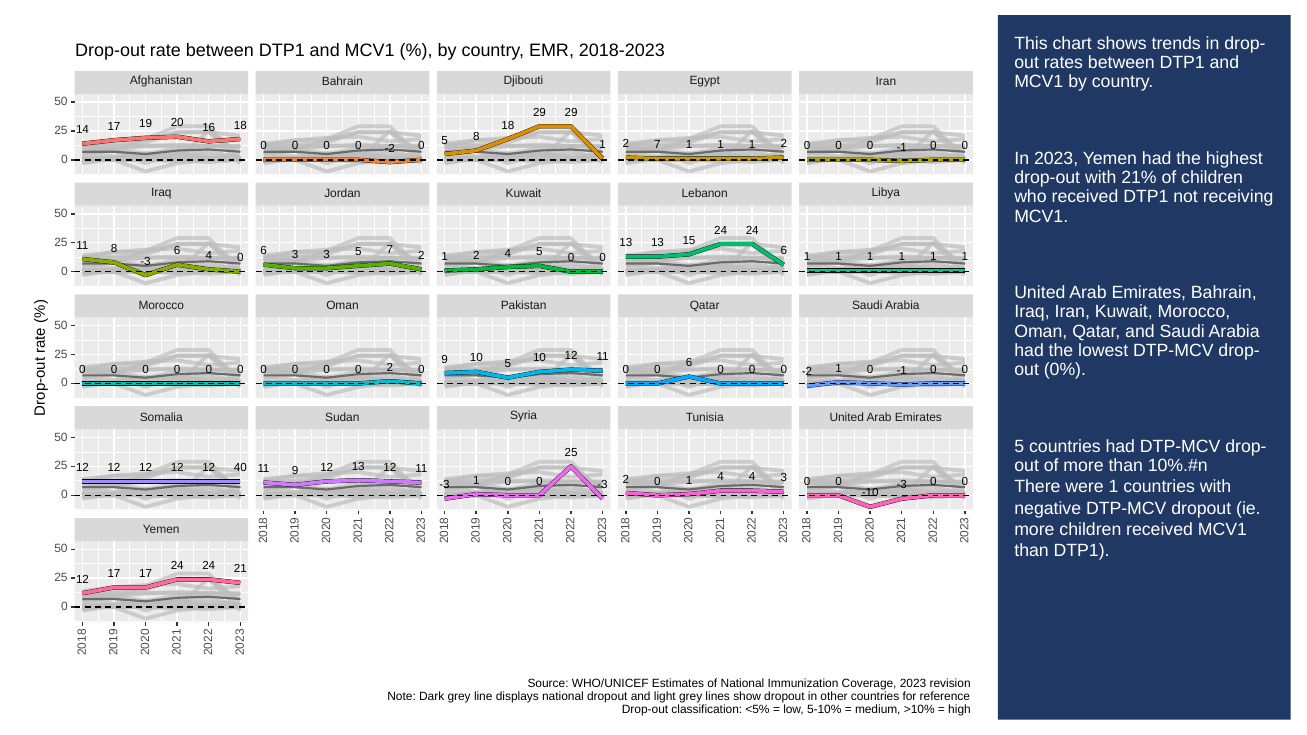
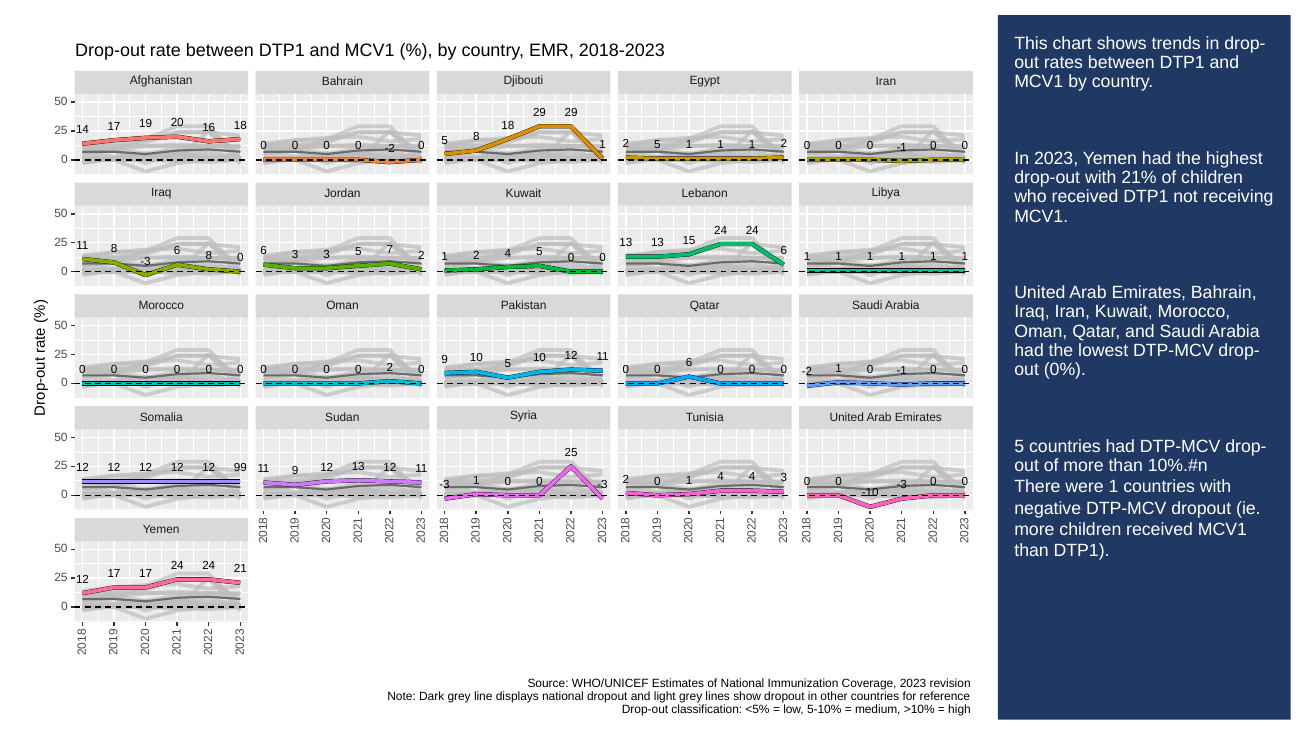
2 7: 7 -> 5
6 4: 4 -> 8
40: 40 -> 99
